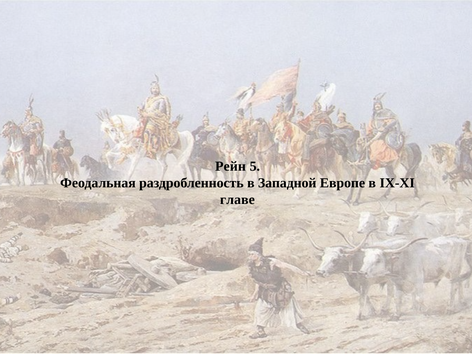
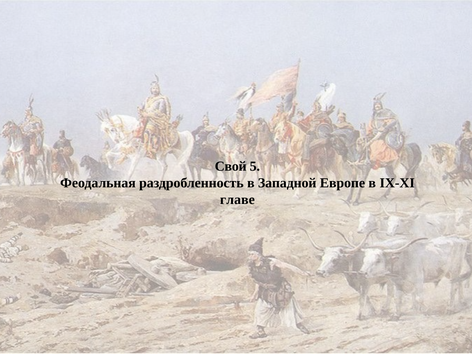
Рейн: Рейн -> Свой
